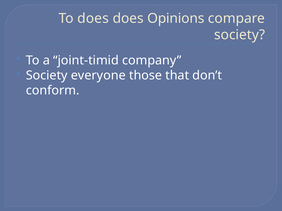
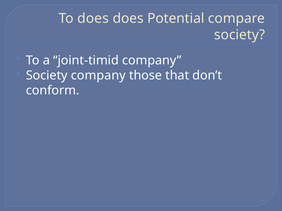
Opinions: Opinions -> Potential
Society everyone: everyone -> company
